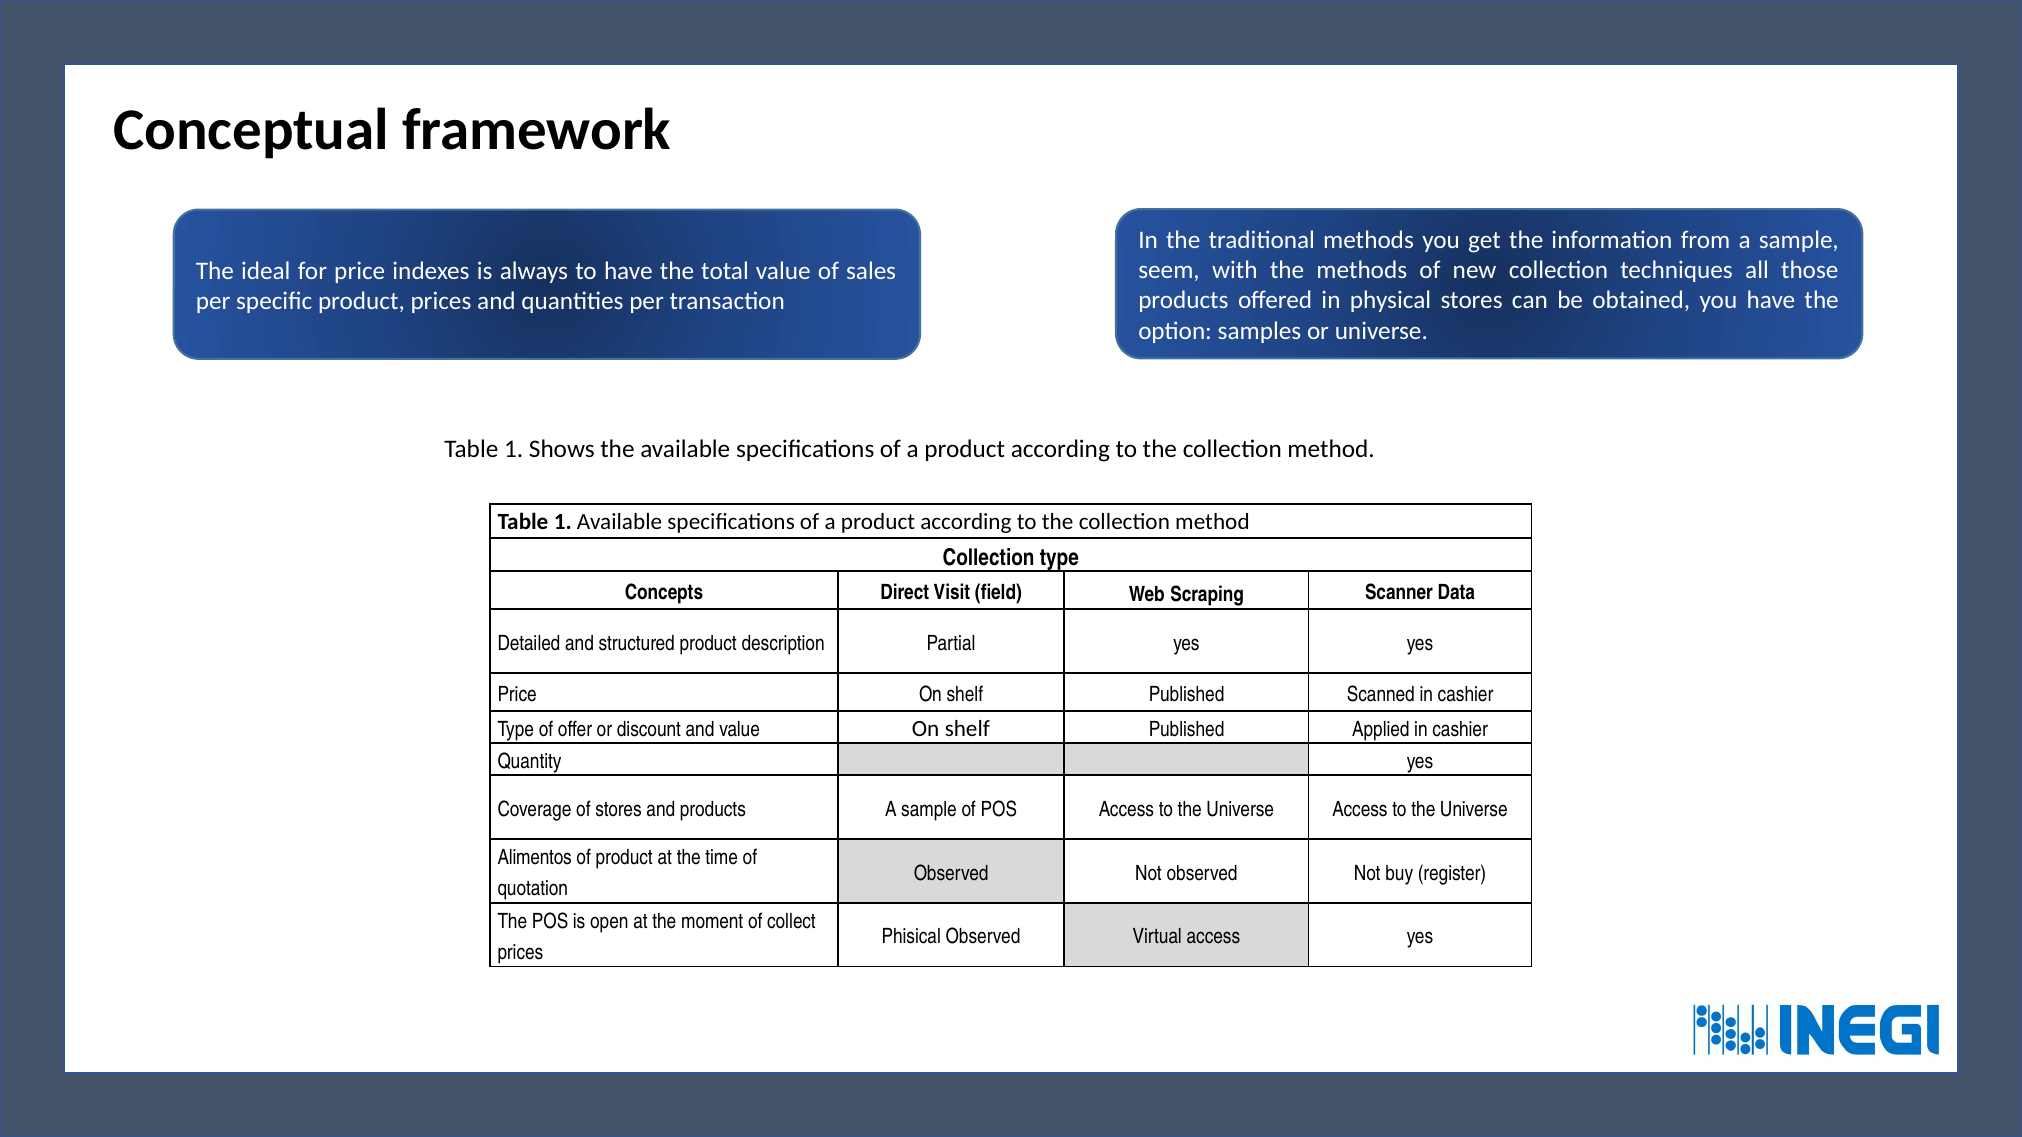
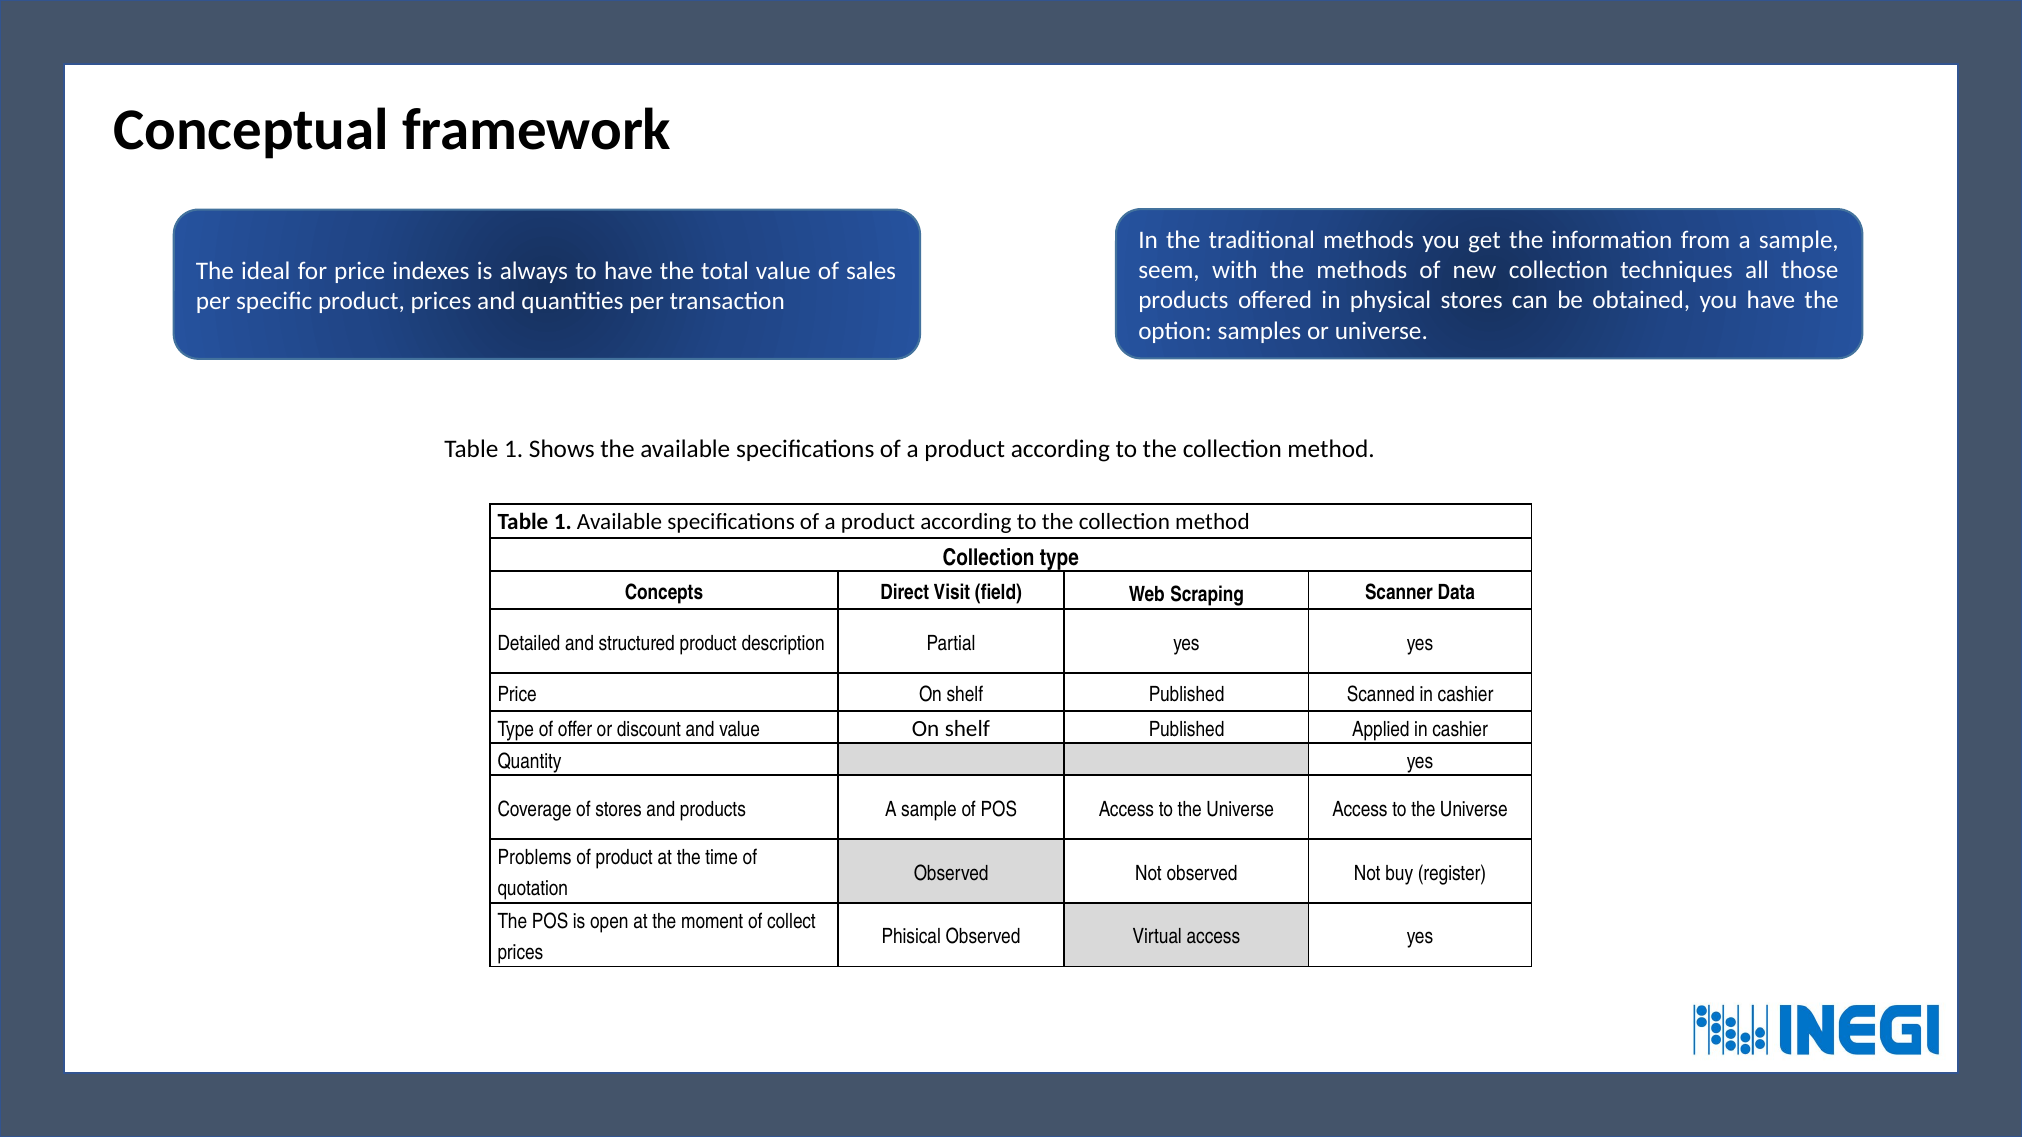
Alimentos: Alimentos -> Problems
